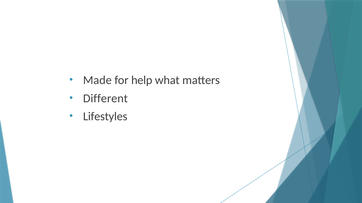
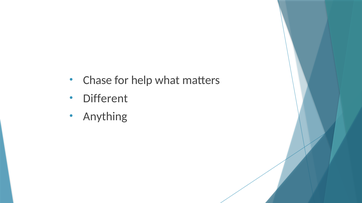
Made: Made -> Chase
Lifestyles: Lifestyles -> Anything
